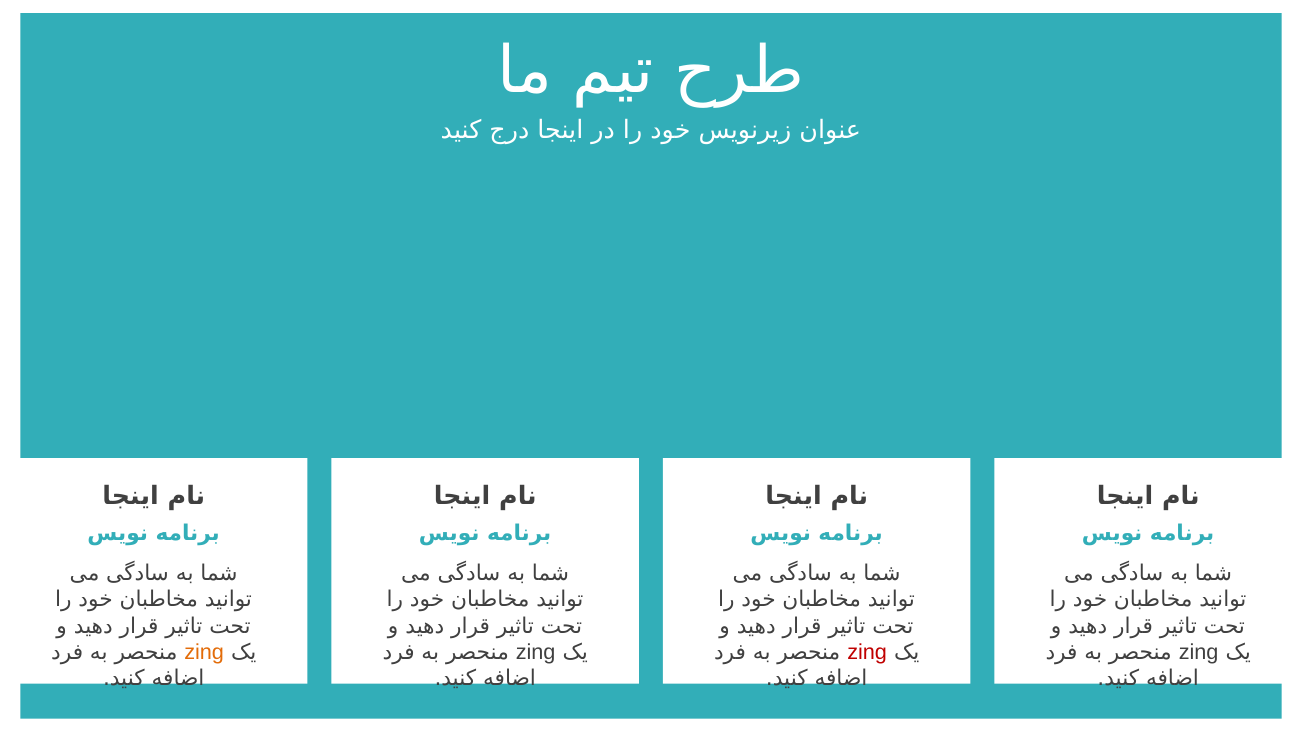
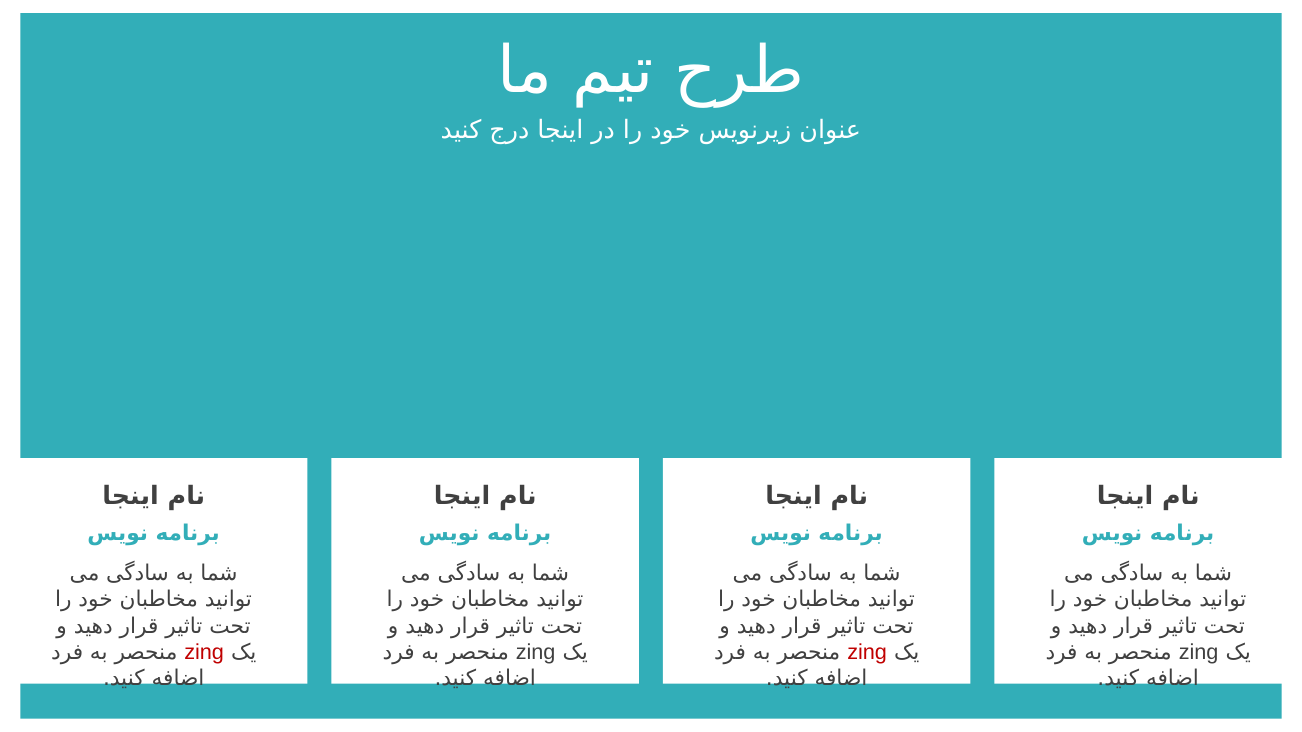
zing at (204, 652) colour: orange -> red
